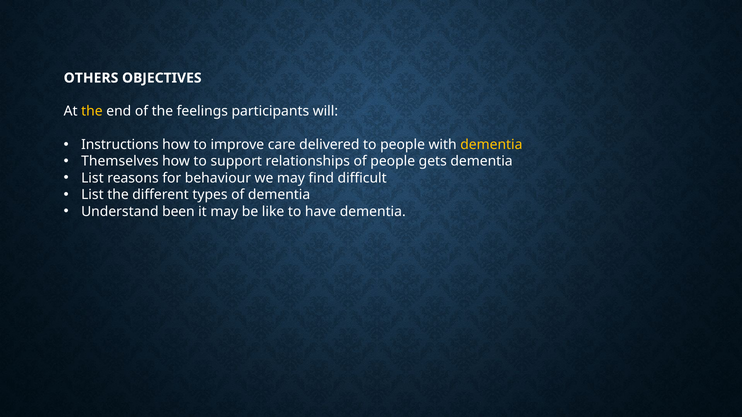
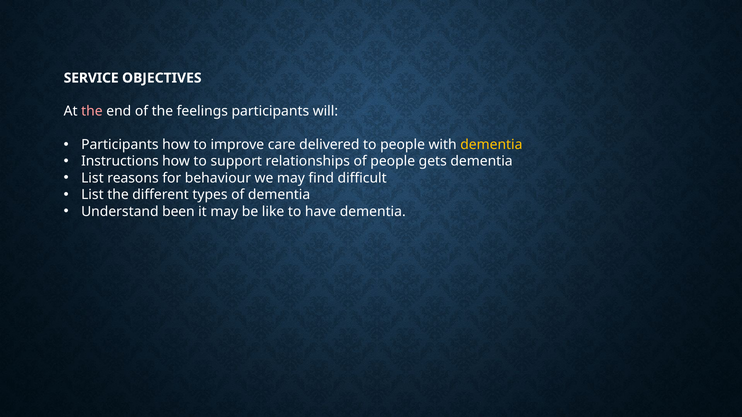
OTHERS: OTHERS -> SERVICE
the at (92, 111) colour: yellow -> pink
Instructions at (120, 145): Instructions -> Participants
Themselves: Themselves -> Instructions
